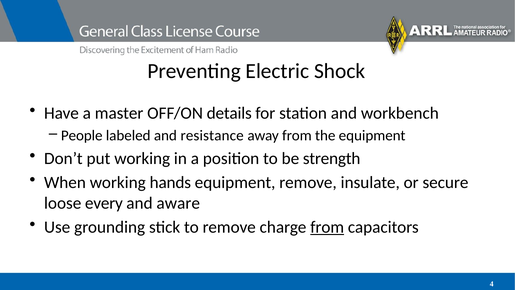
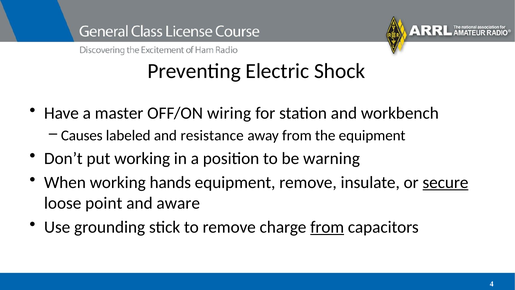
details: details -> wiring
People: People -> Causes
strength: strength -> warning
secure underline: none -> present
every: every -> point
